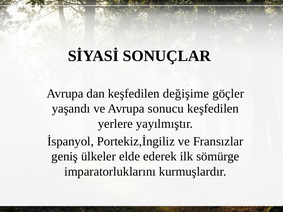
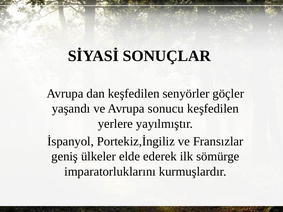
değişime: değişime -> senyörler
